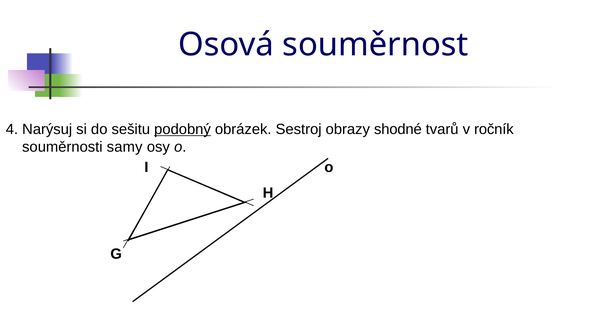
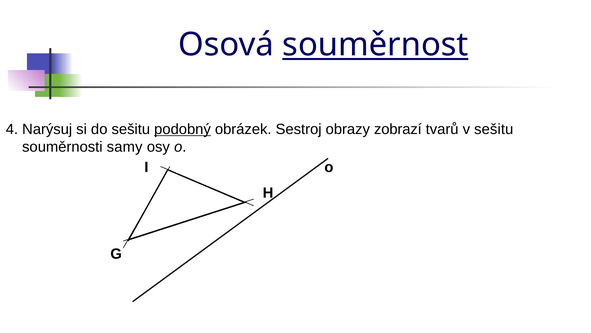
souměrnost underline: none -> present
shodné: shodné -> zobrazí
v ročník: ročník -> sešitu
